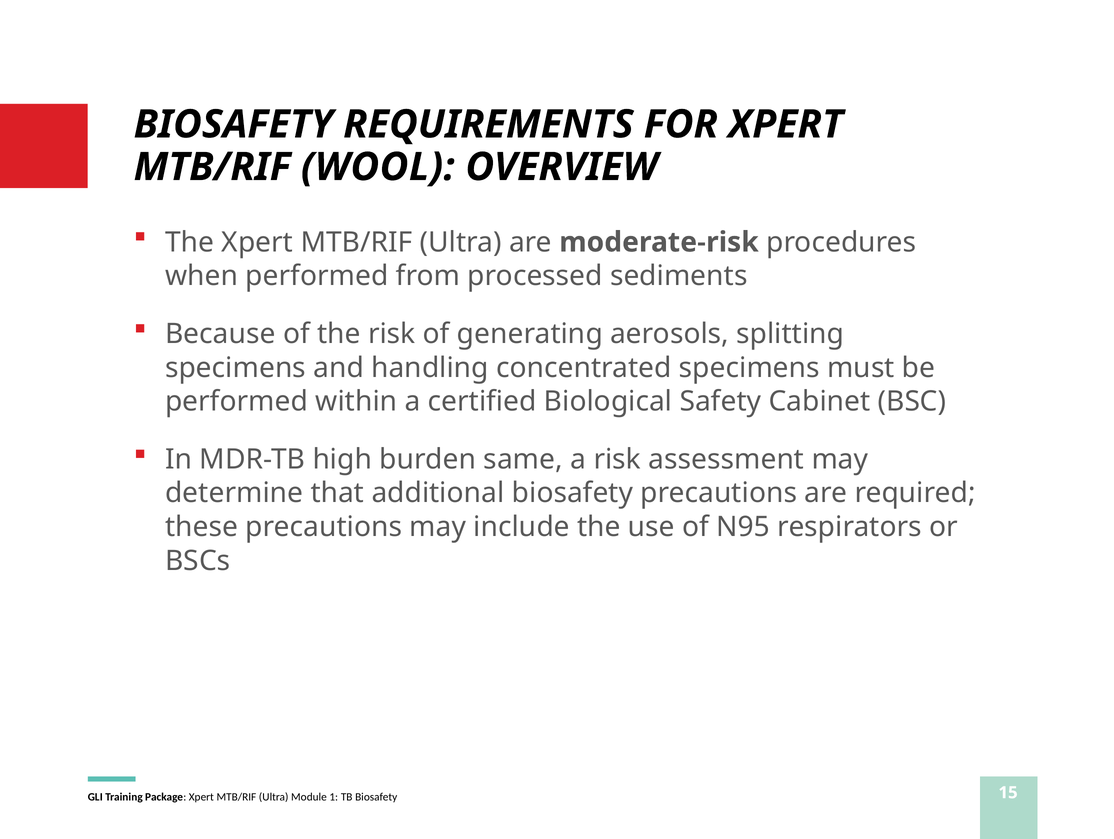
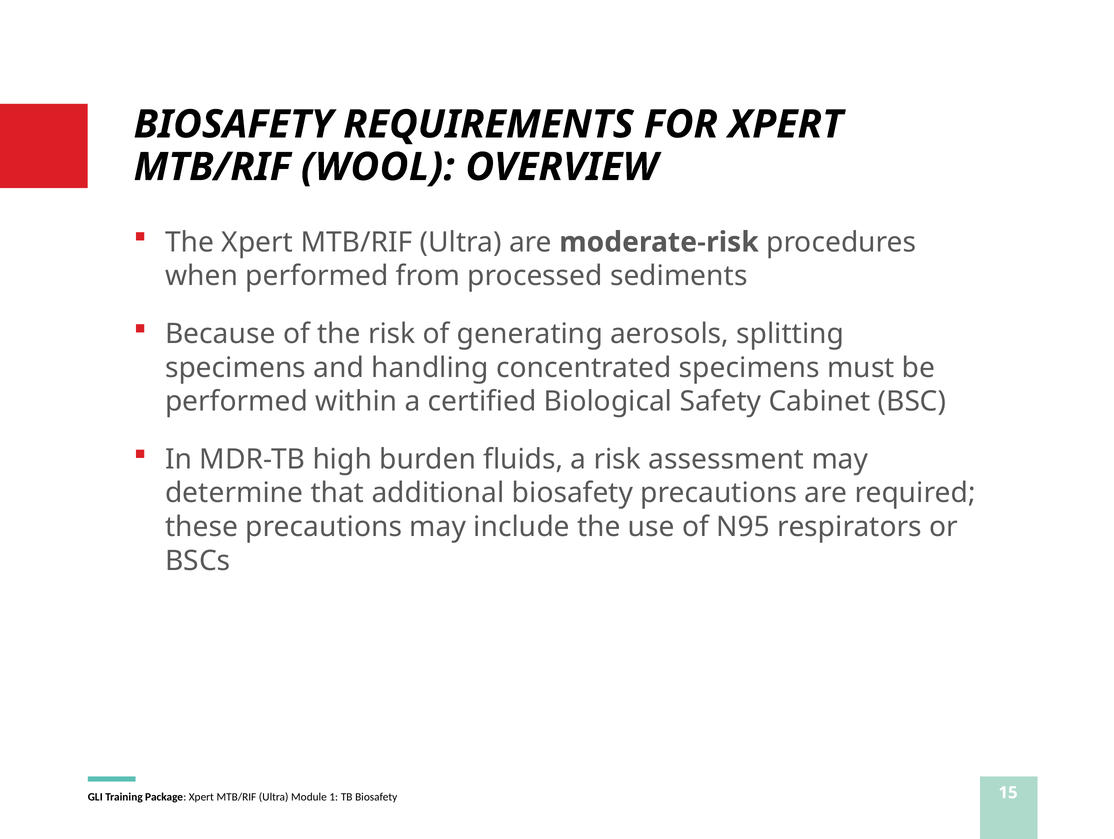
same: same -> fluids
